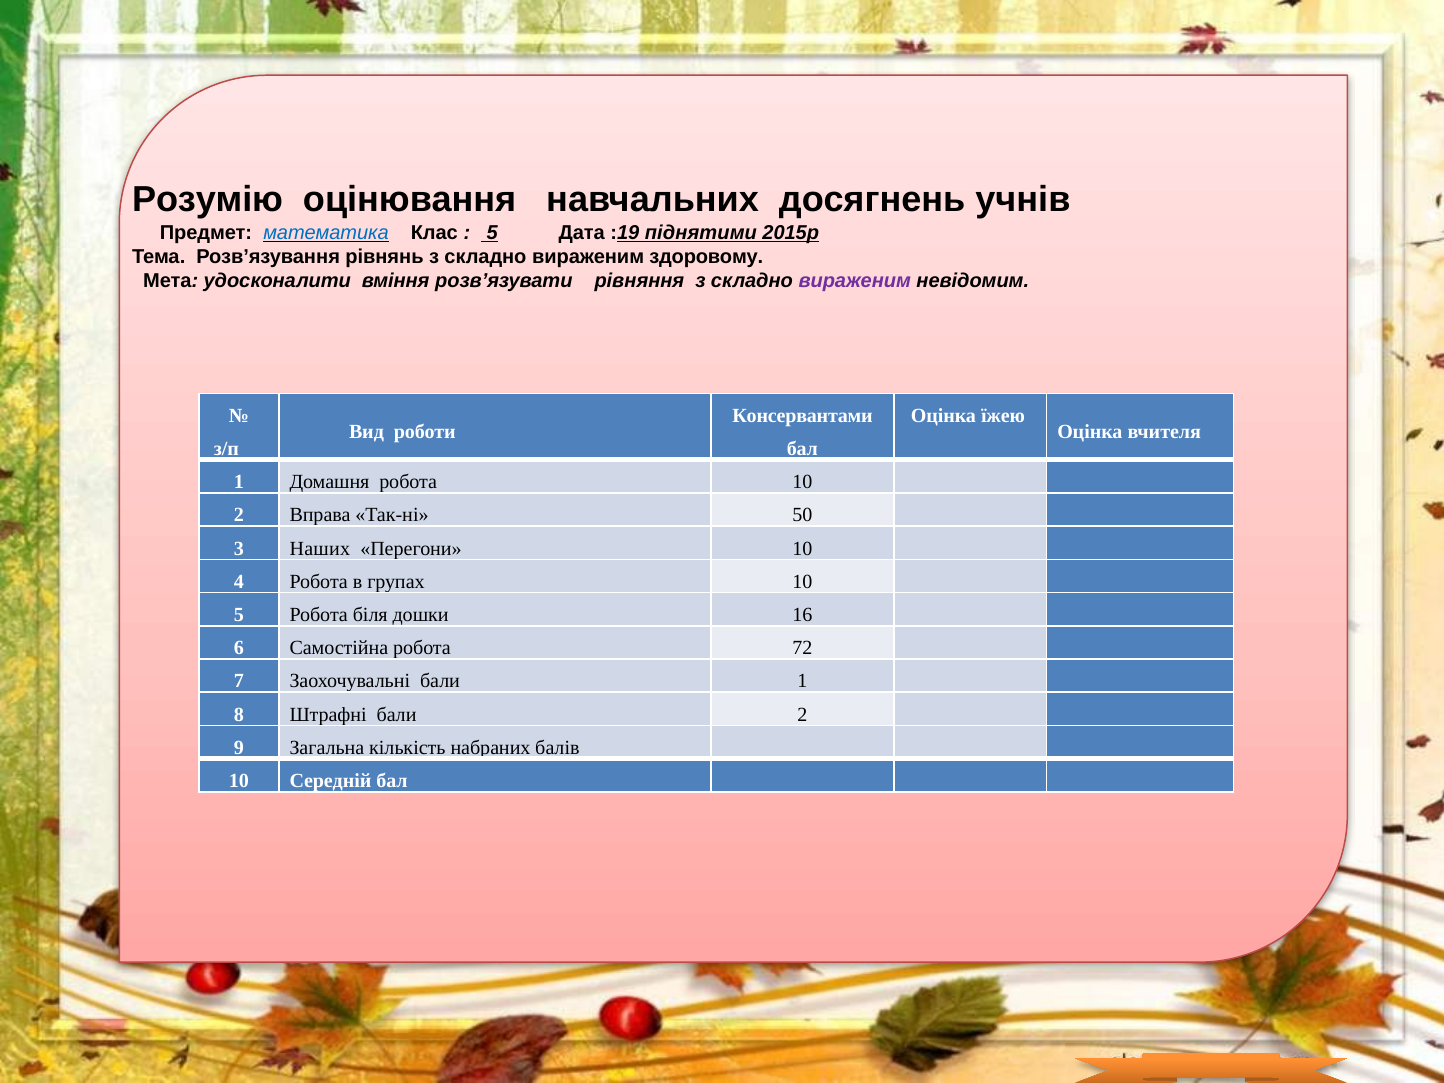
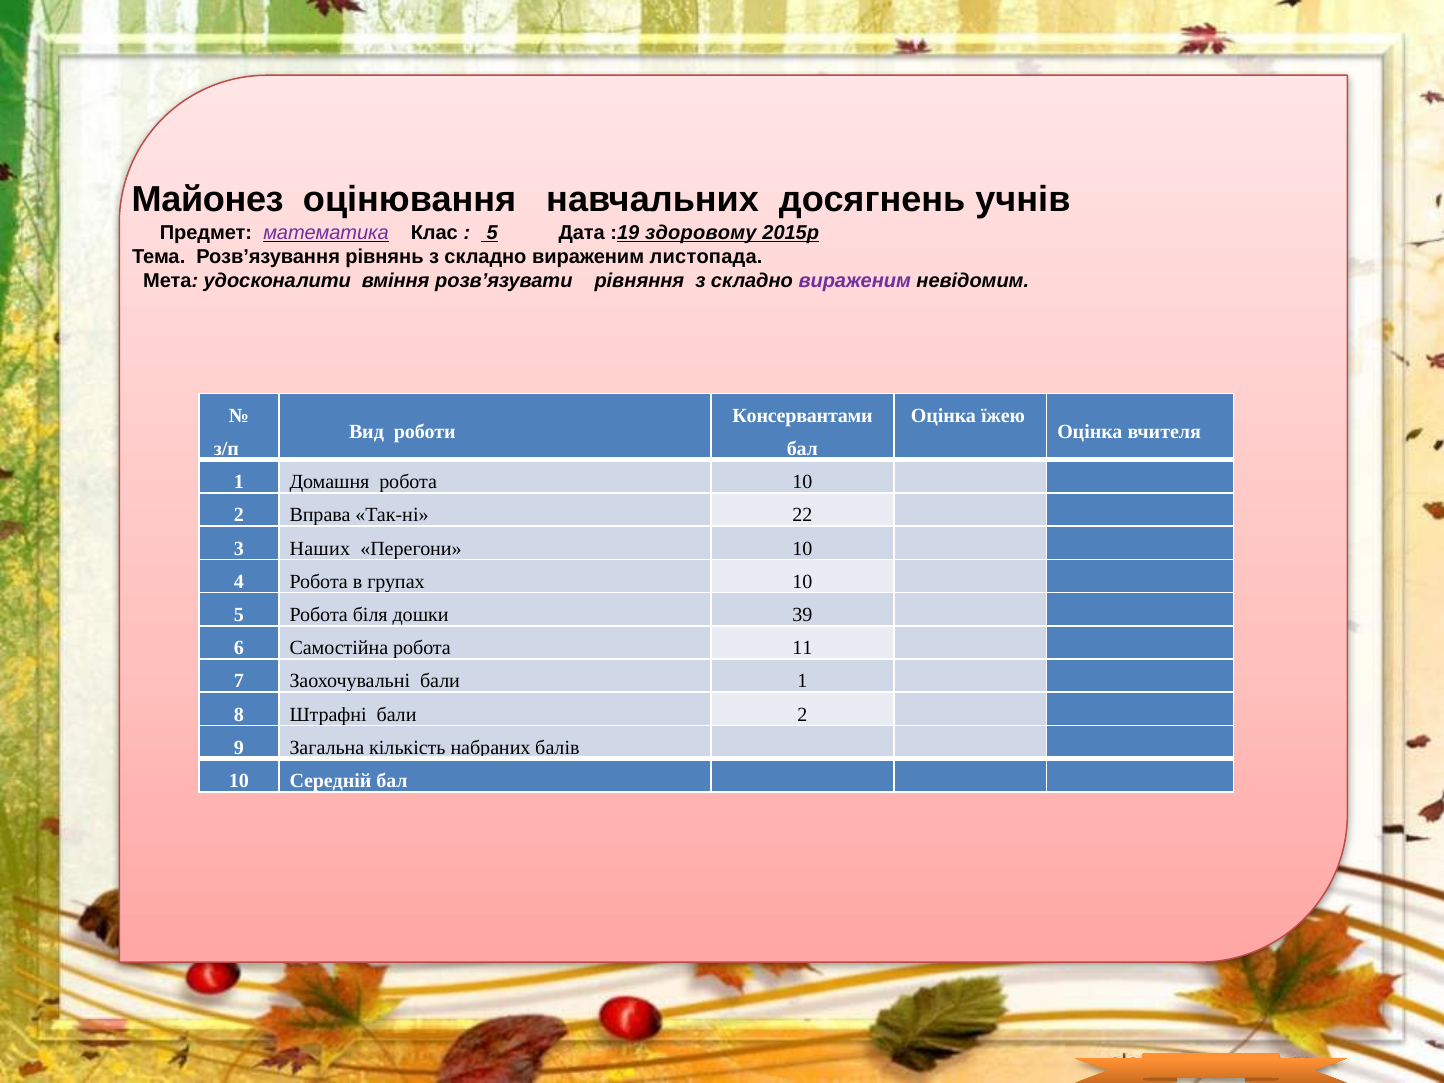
Розумію: Розумію -> Майонез
математика colour: blue -> purple
піднятими: піднятими -> здоровому
здоровому: здоровому -> листопада
50: 50 -> 22
16: 16 -> 39
72: 72 -> 11
